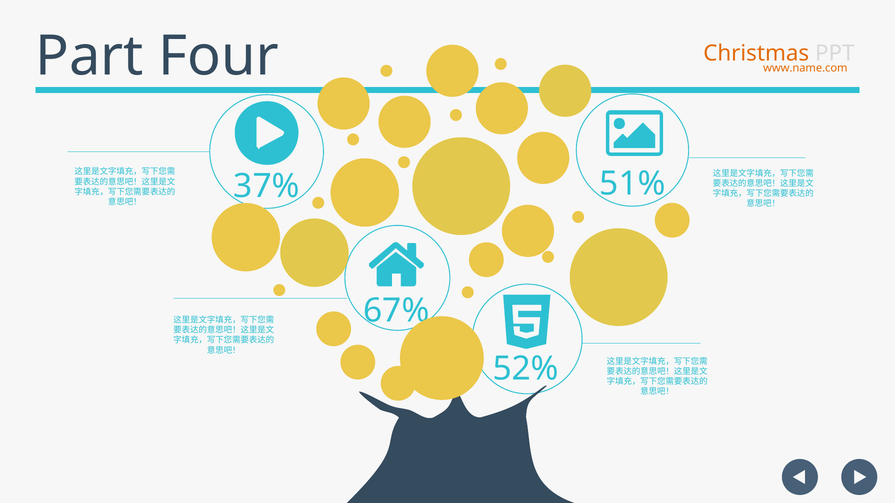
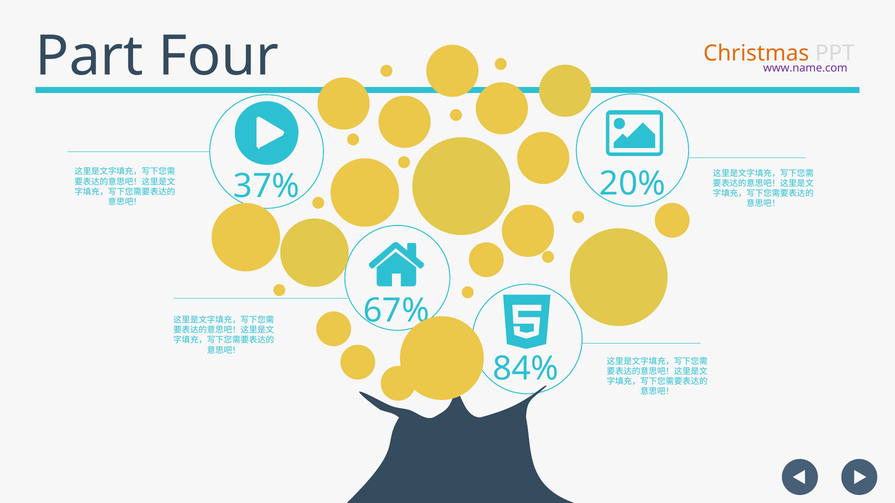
www.name.com colour: orange -> purple
51%: 51% -> 20%
52%: 52% -> 84%
